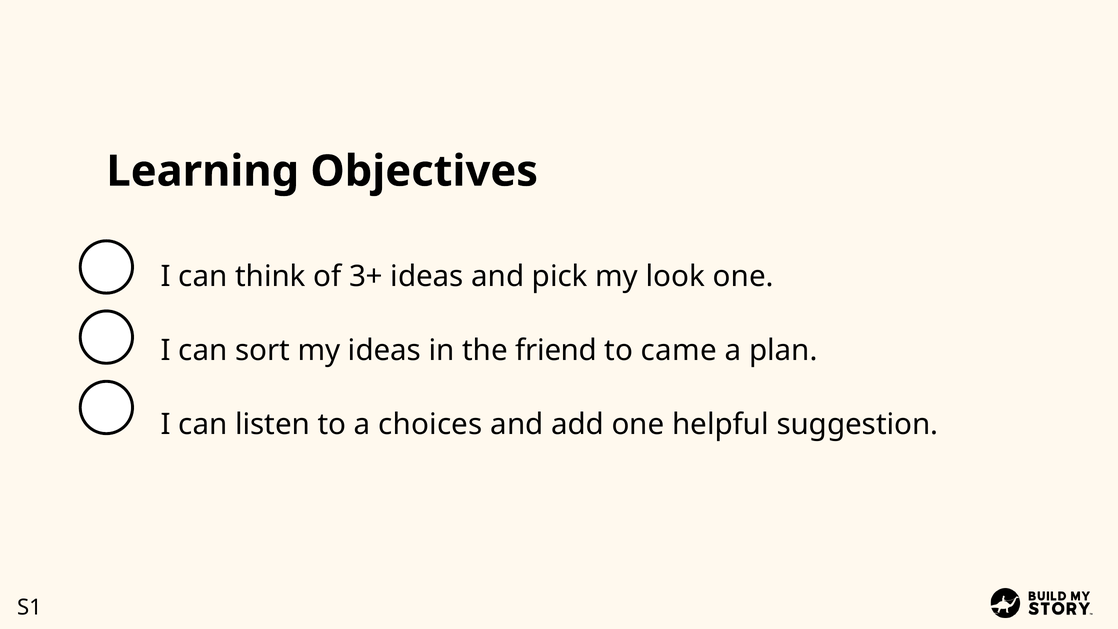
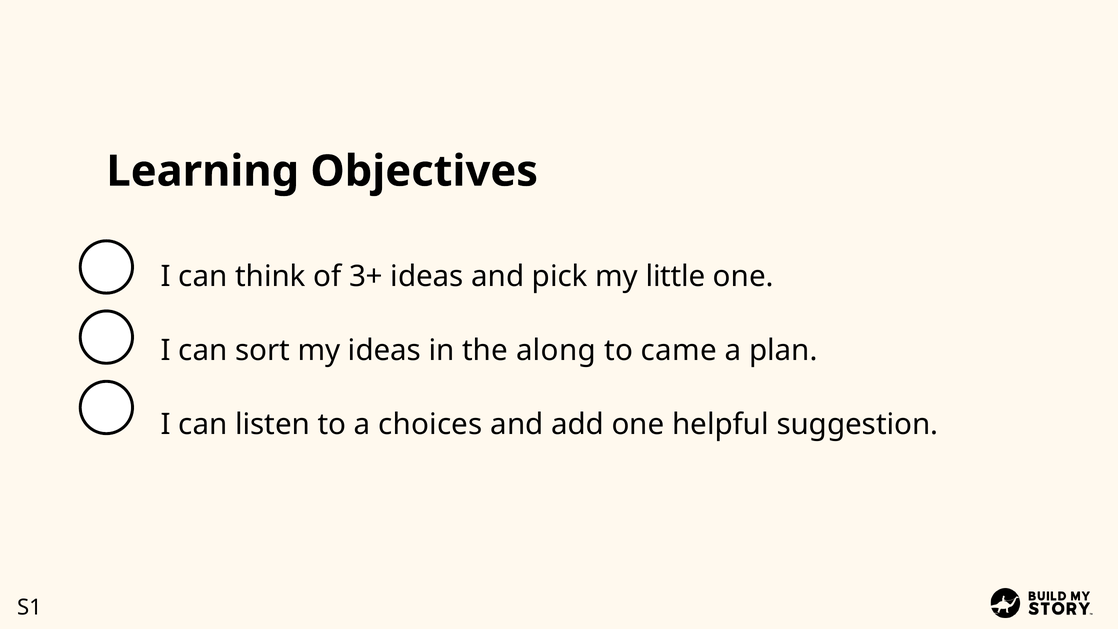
look: look -> little
friend: friend -> along
